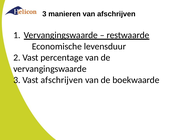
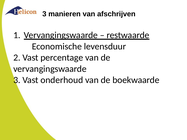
Vast afschrijven: afschrijven -> onderhoud
